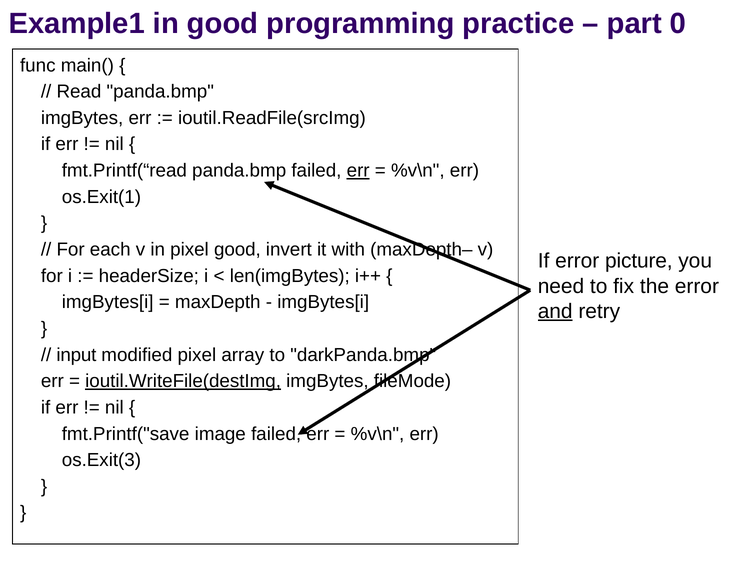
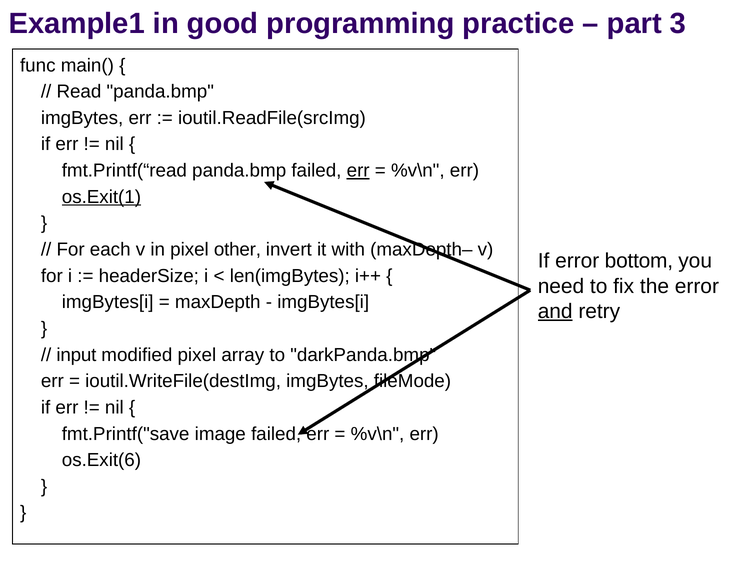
0: 0 -> 3
os.Exit(1 underline: none -> present
pixel good: good -> other
picture: picture -> bottom
ioutil.WriteFile(destImg underline: present -> none
os.Exit(3: os.Exit(3 -> os.Exit(6
